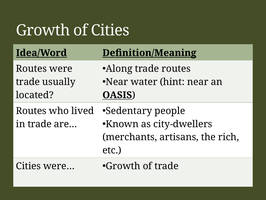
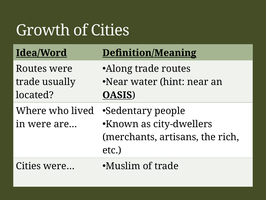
Routes at (31, 111): Routes -> Where
in trade: trade -> were
Growth at (123, 166): Growth -> Muslim
